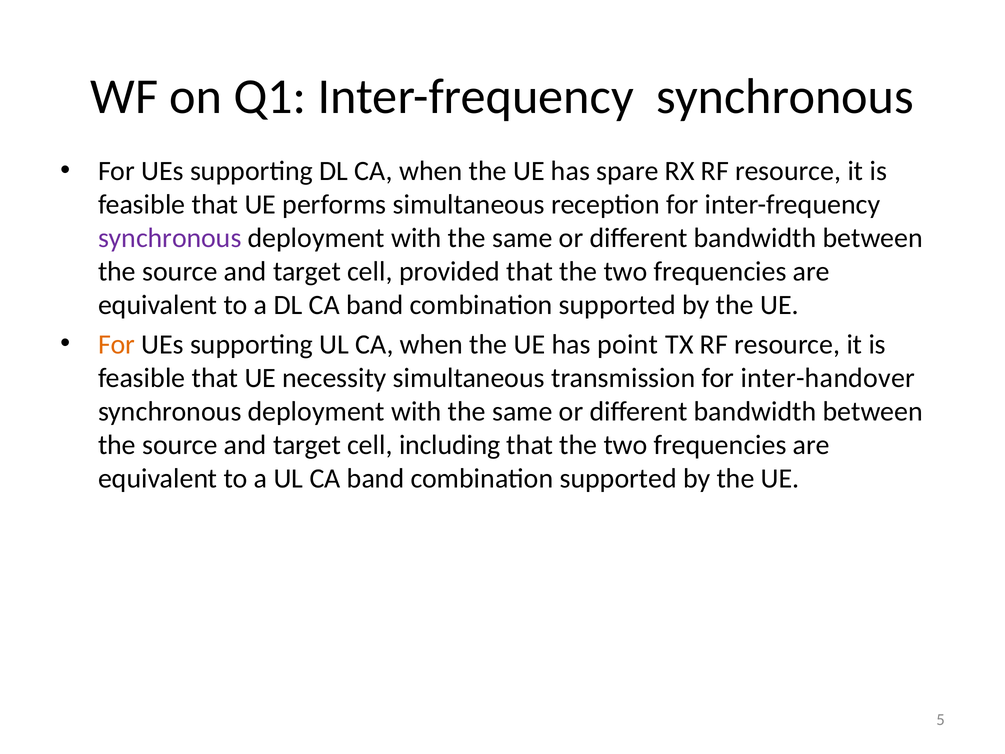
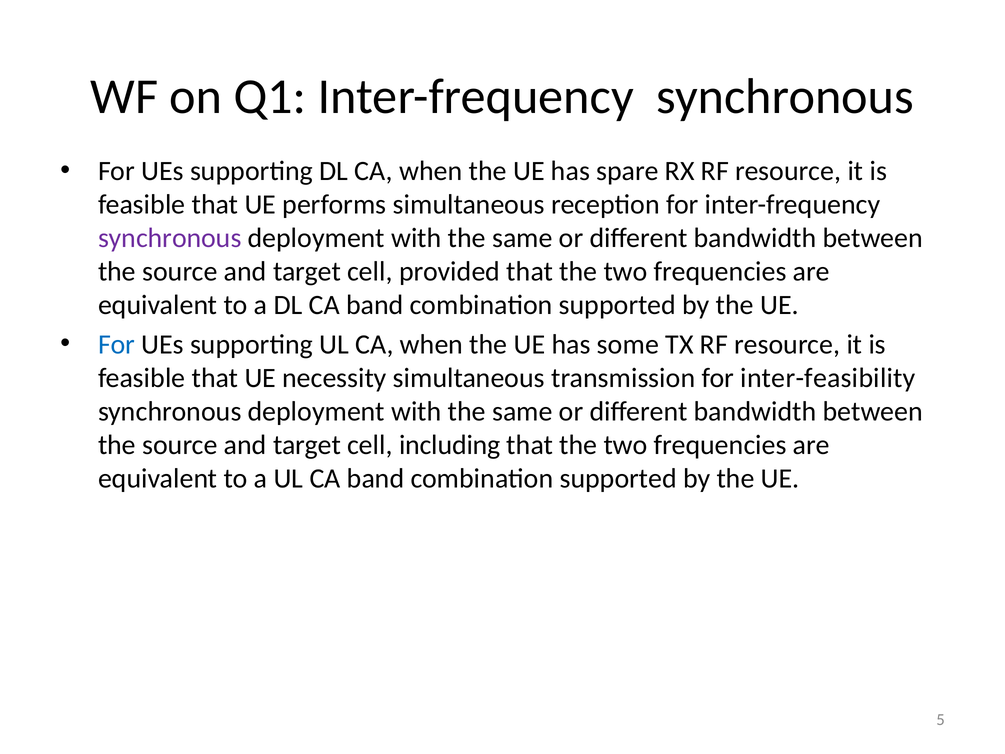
For at (117, 344) colour: orange -> blue
point: point -> some
inter-handover: inter-handover -> inter-feasibility
